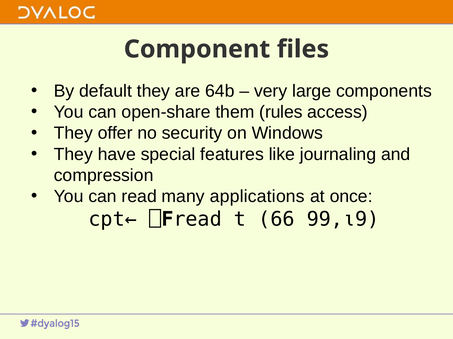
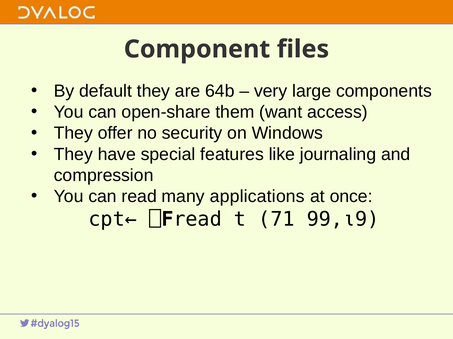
rules: rules -> want
66: 66 -> 71
